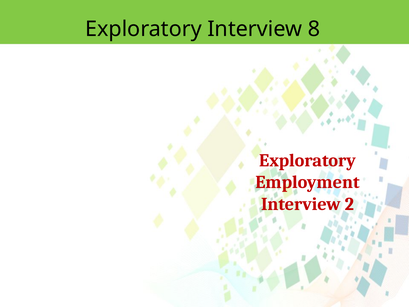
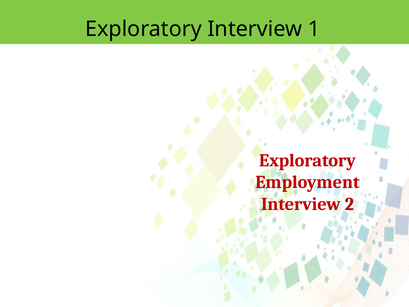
8: 8 -> 1
